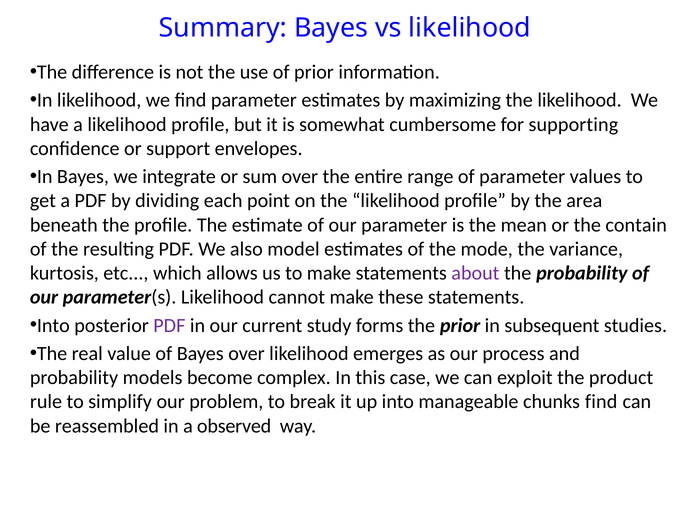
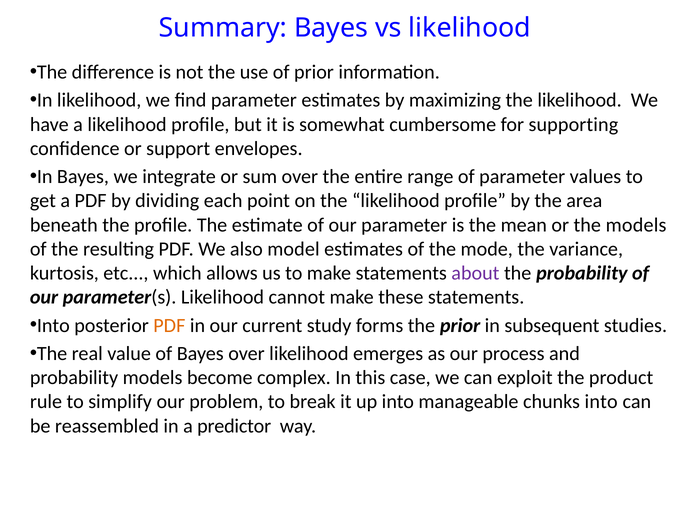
the contain: contain -> models
PDF at (169, 326) colour: purple -> orange
chunks find: find -> into
observed: observed -> predictor
